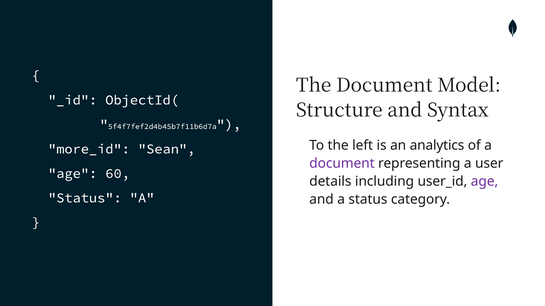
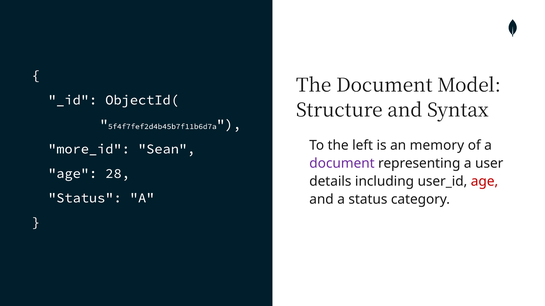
analytics: analytics -> memory
60: 60 -> 28
age at (485, 182) colour: purple -> red
